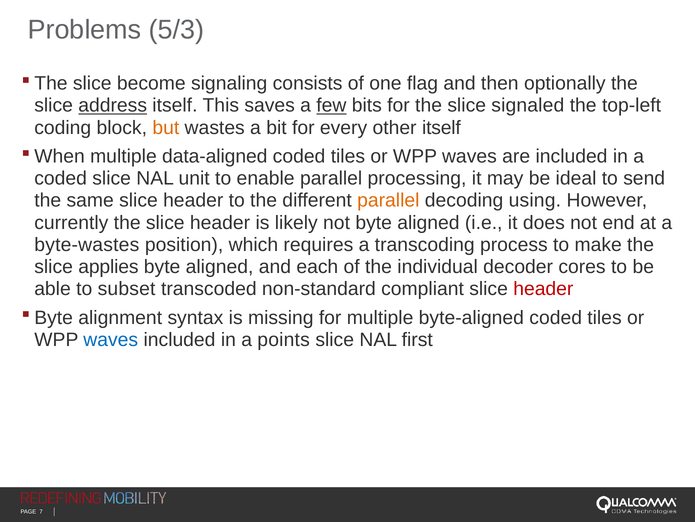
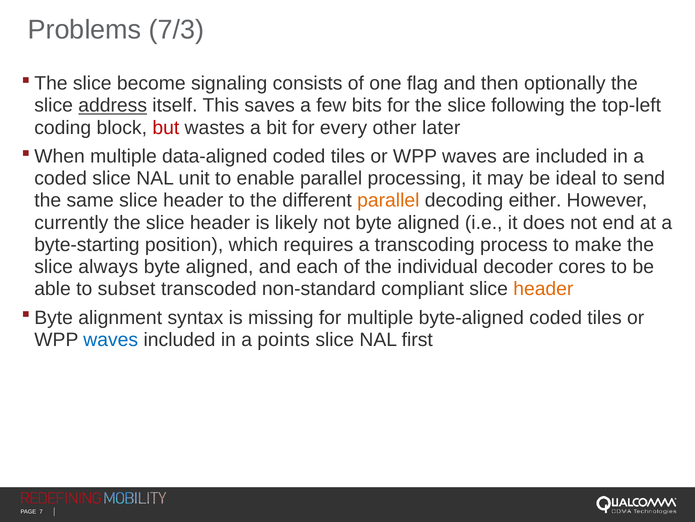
5/3: 5/3 -> 7/3
few underline: present -> none
signaled: signaled -> following
but colour: orange -> red
other itself: itself -> later
using: using -> either
byte-wastes: byte-wastes -> byte-starting
applies: applies -> always
header at (543, 288) colour: red -> orange
